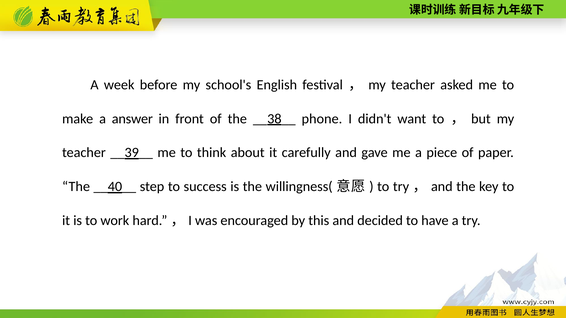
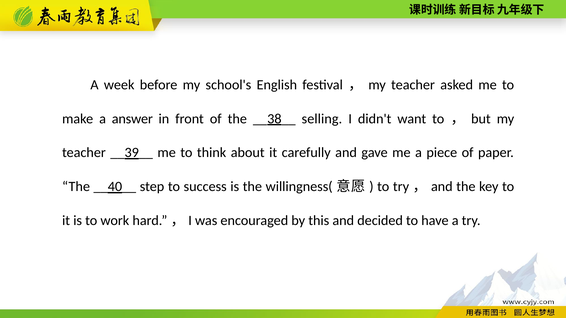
phone: phone -> selling
